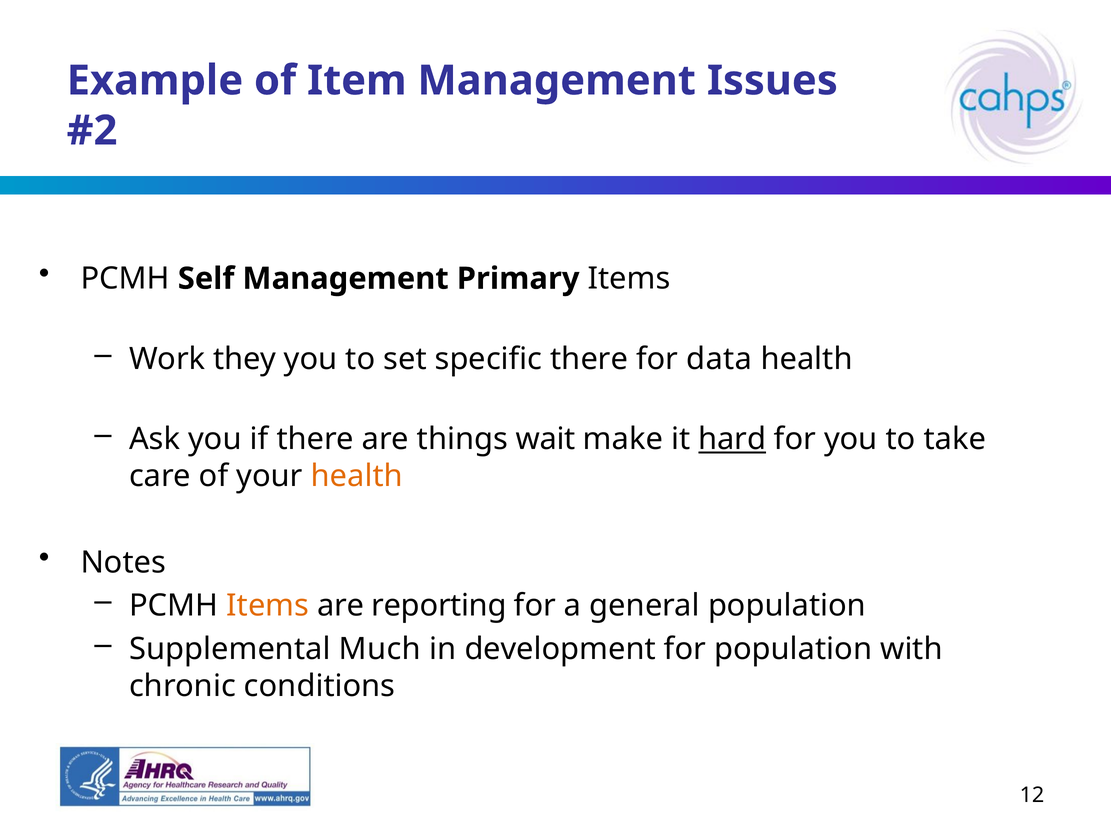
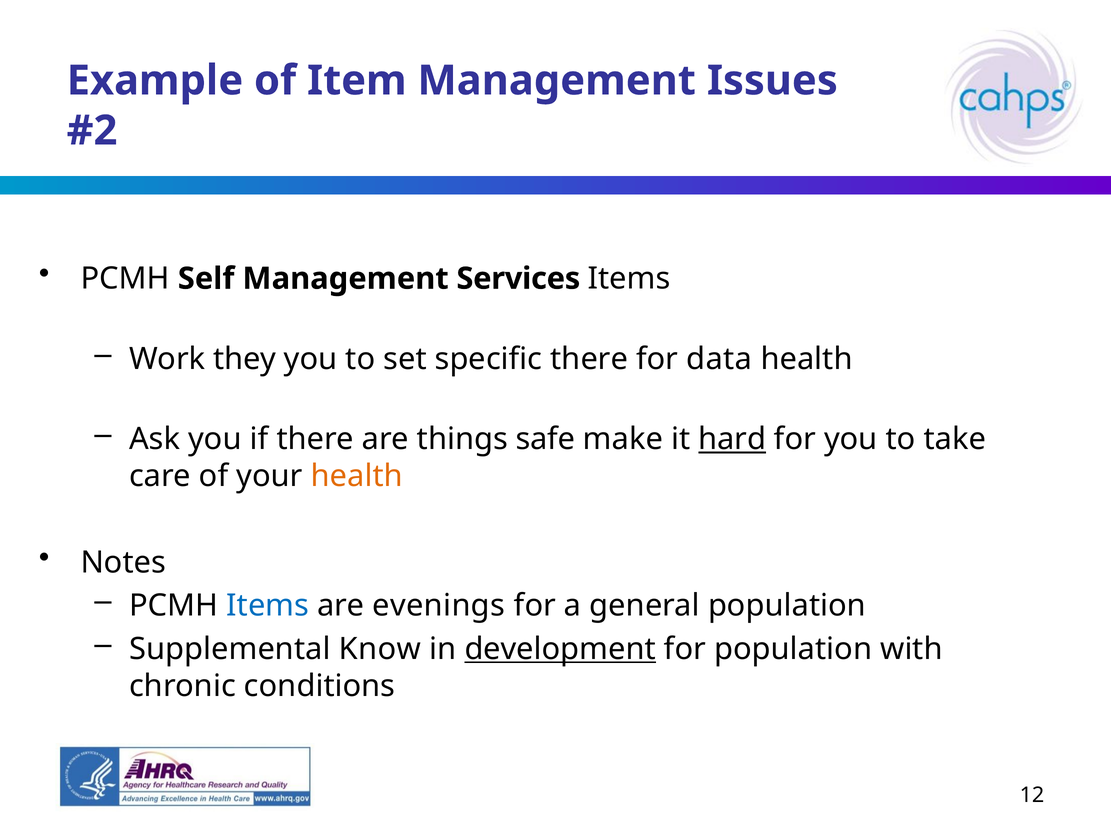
Primary: Primary -> Services
wait: wait -> safe
Items at (268, 606) colour: orange -> blue
reporting: reporting -> evenings
Much: Much -> Know
development underline: none -> present
